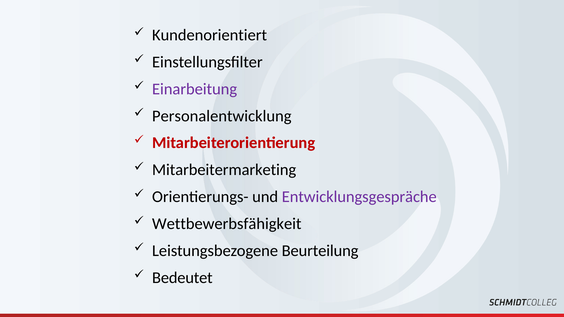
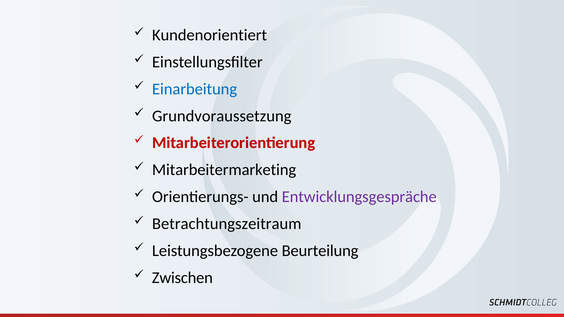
Einarbeitung colour: purple -> blue
Personalentwicklung: Personalentwicklung -> Grundvoraussetzung
Wettbewerbsfähigkeit: Wettbewerbsfähigkeit -> Betrachtungszeitraum
Bedeutet: Bedeutet -> Zwischen
